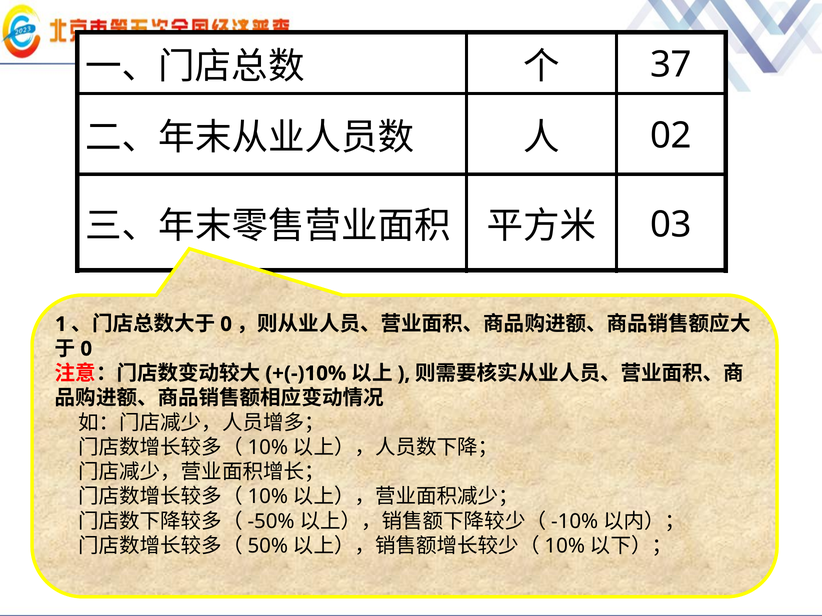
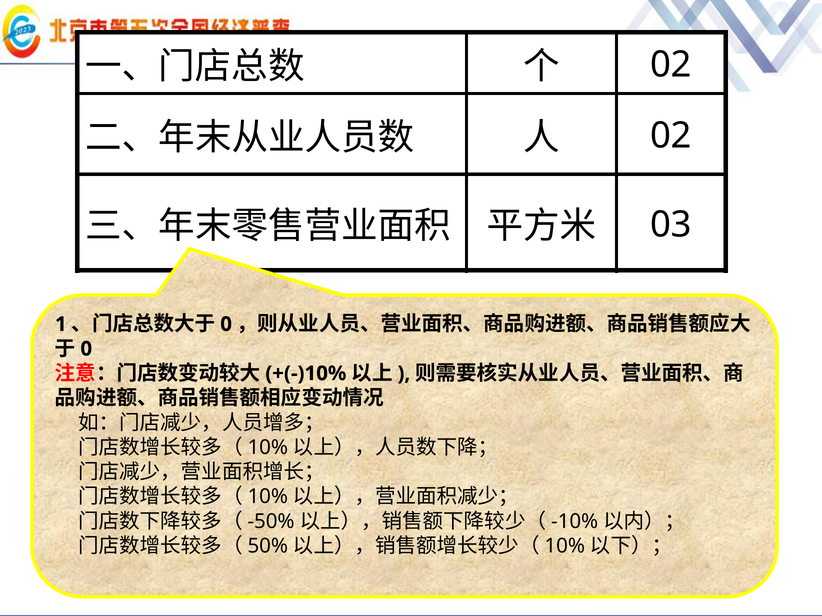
37 at (671, 65): 37 -> 02
